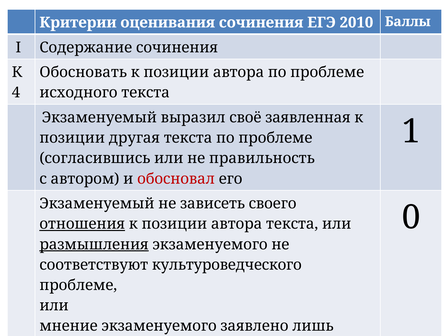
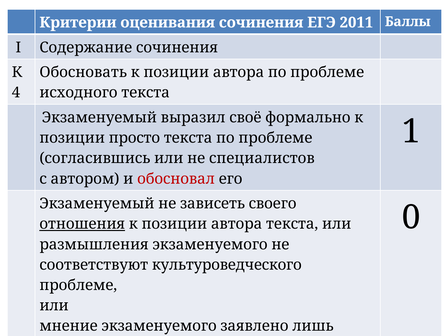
2010: 2010 -> 2011
своё заявленная: заявленная -> формально
другая: другая -> просто
правильность: правильность -> специалистов
размышления underline: present -> none
